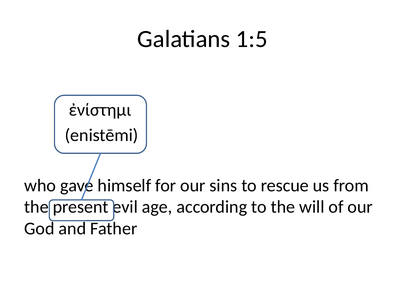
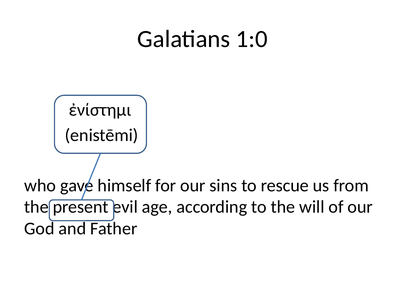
1:5: 1:5 -> 1:0
